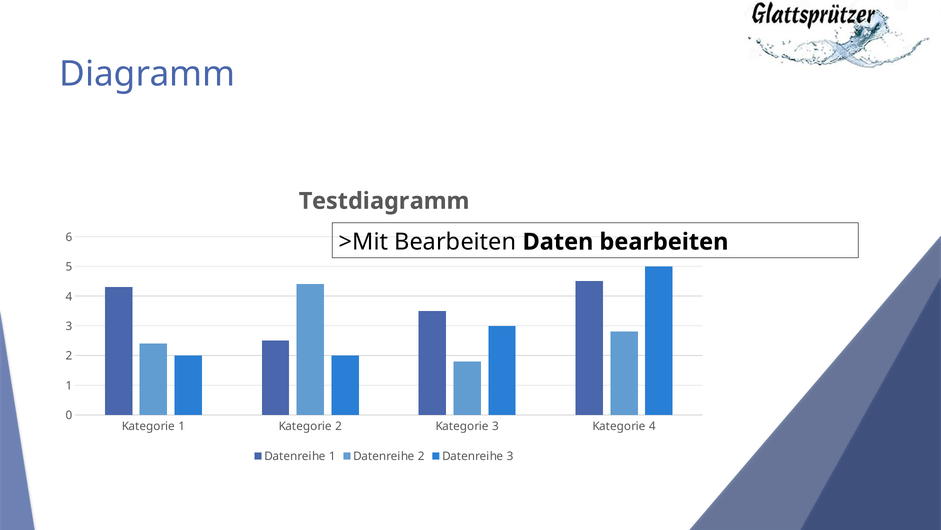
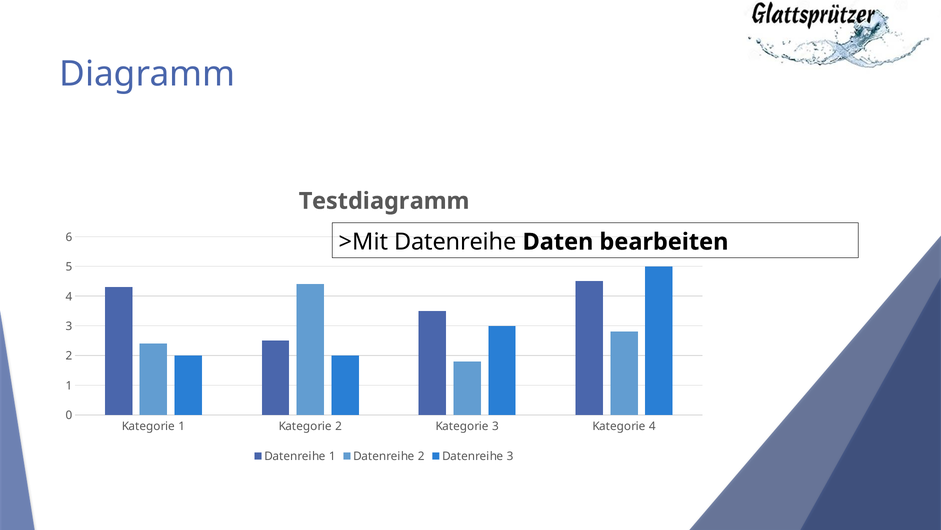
>Mit Bearbeiten: Bearbeiten -> Datenreihe
